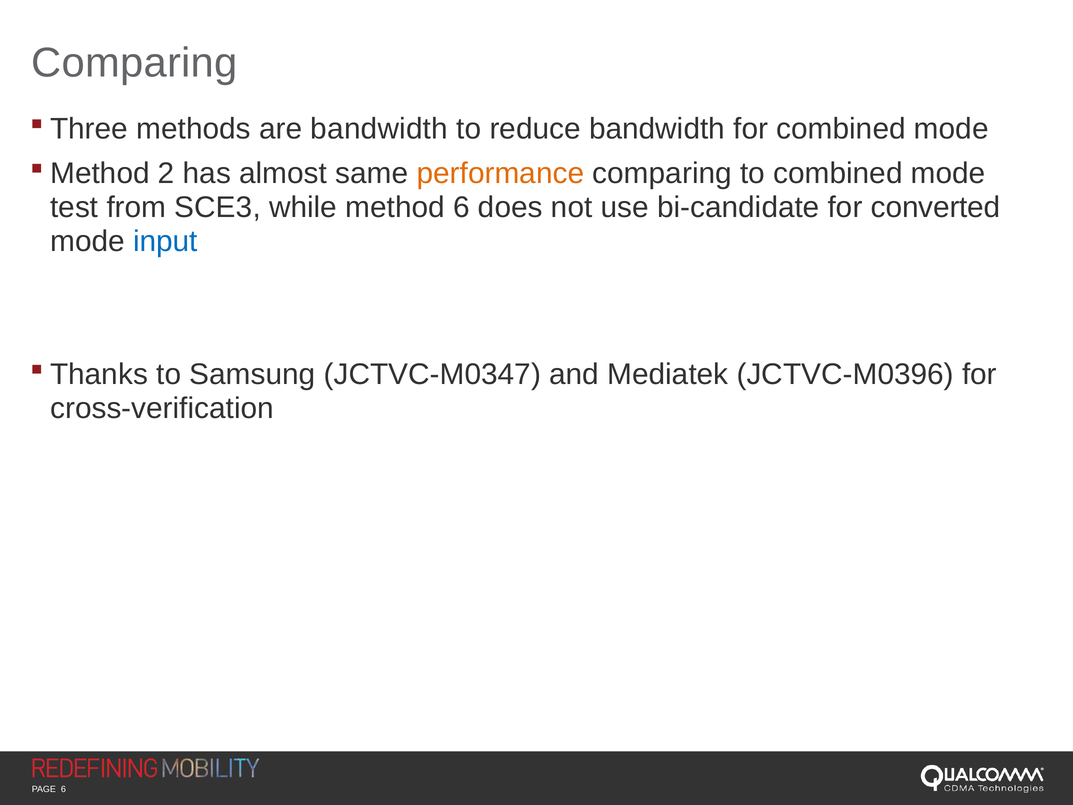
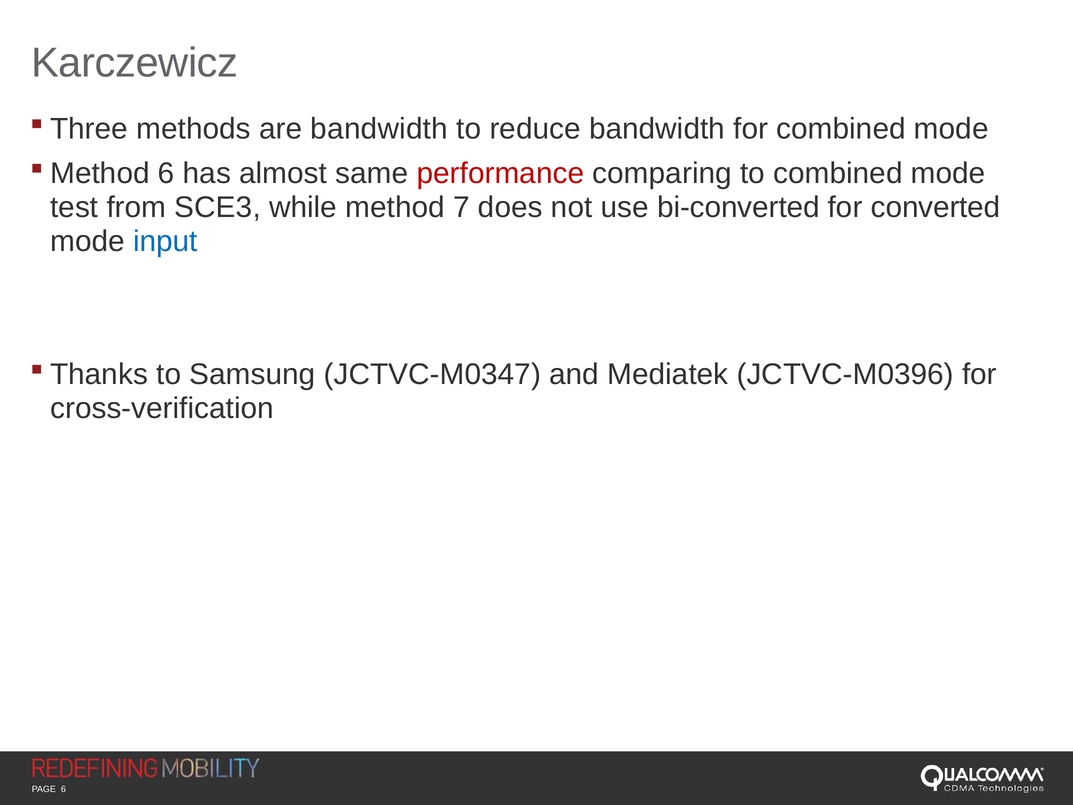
Comparing at (134, 63): Comparing -> Karczewicz
2 at (166, 173): 2 -> 6
performance colour: orange -> red
method 6: 6 -> 7
bi-candidate: bi-candidate -> bi-converted
